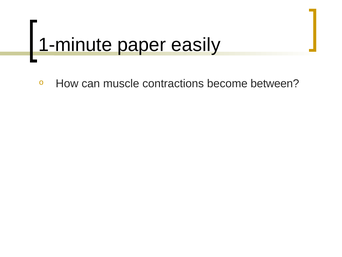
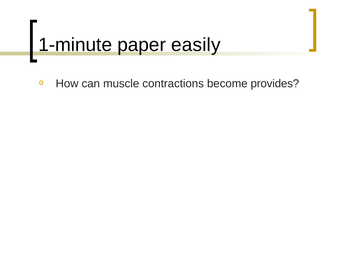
between: between -> provides
